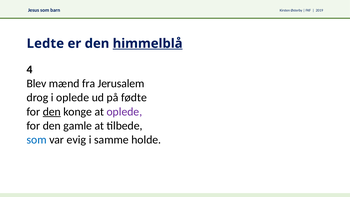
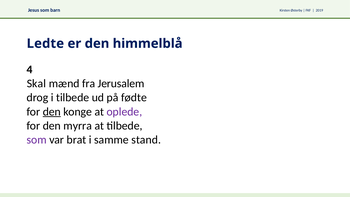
himmelblå underline: present -> none
Blev: Blev -> Skal
i oplede: oplede -> tilbede
gamle: gamle -> myrra
som at (37, 140) colour: blue -> purple
evig: evig -> brat
holde: holde -> stand
